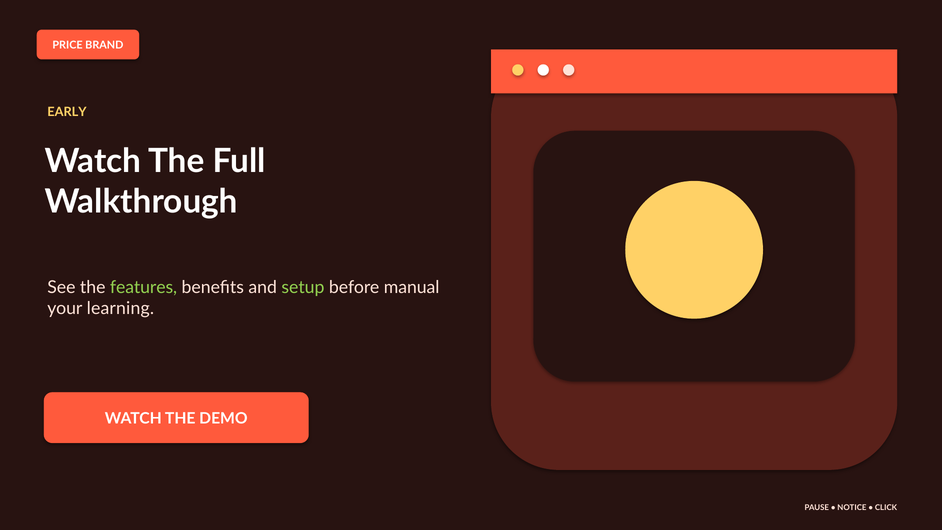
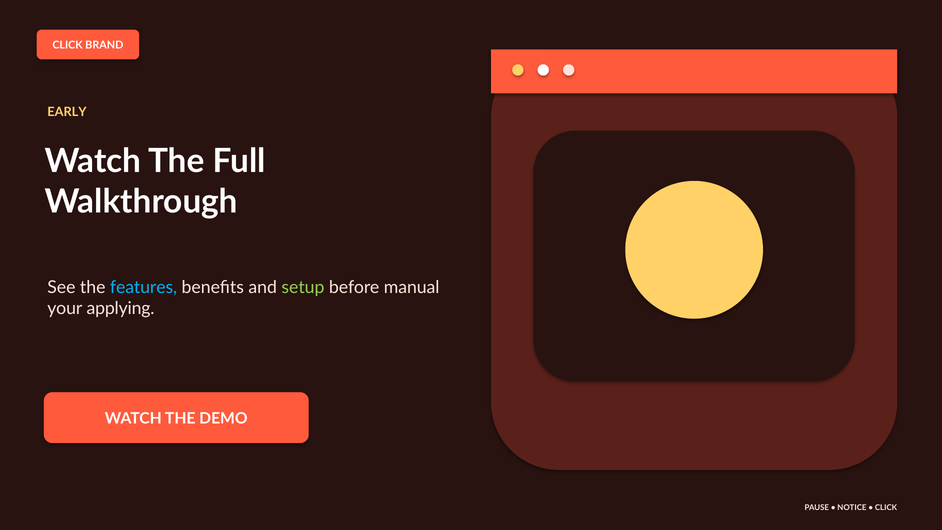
PRICE at (68, 45): PRICE -> CLICK
features colour: light green -> light blue
learning: learning -> applying
